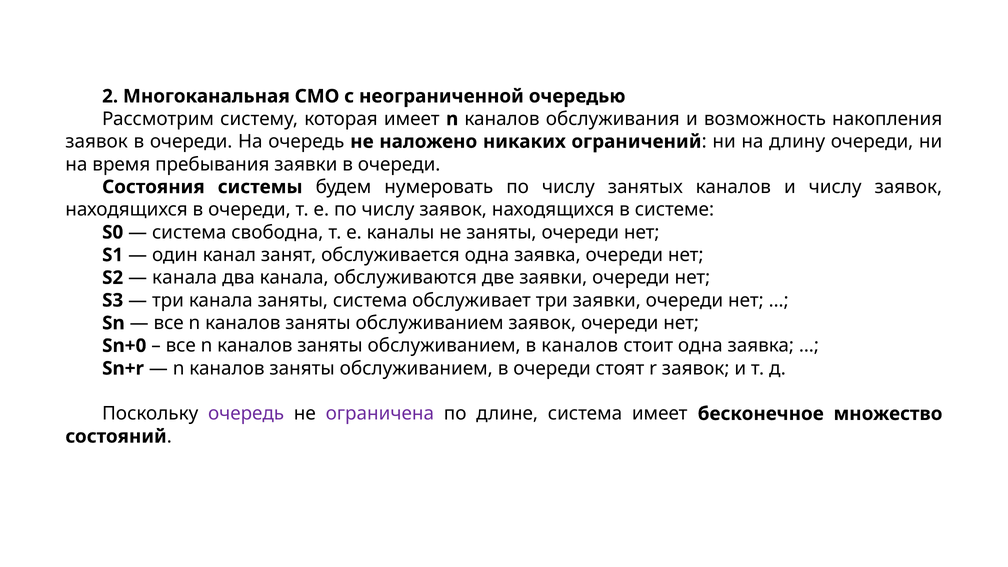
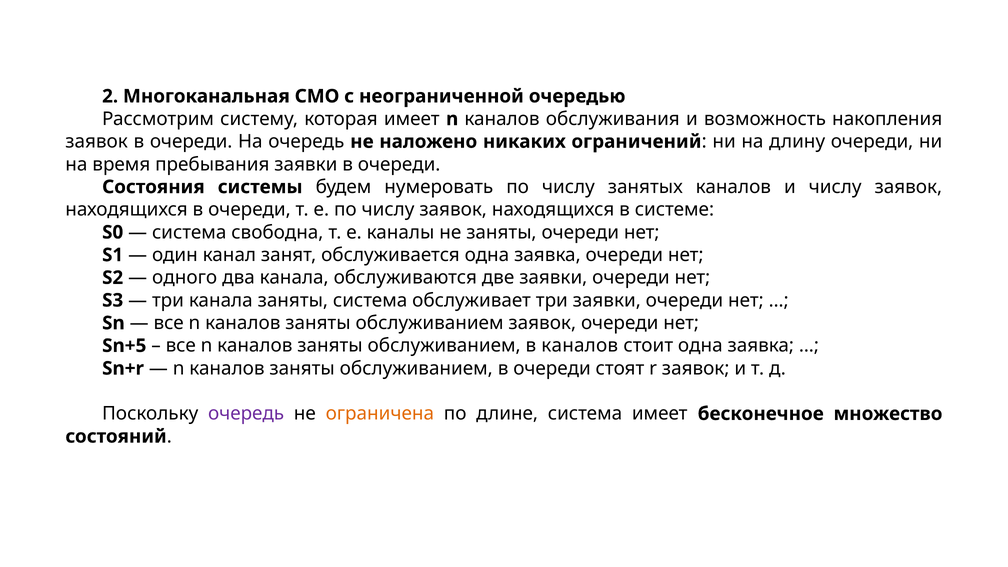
канала at (185, 278): канала -> одного
Sn+0: Sn+0 -> Sn+5
ограничена colour: purple -> orange
